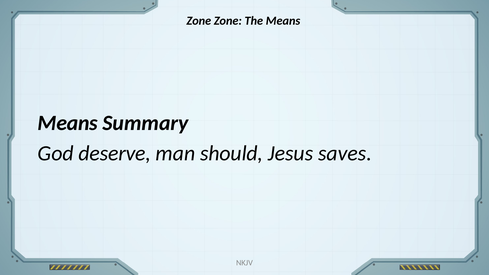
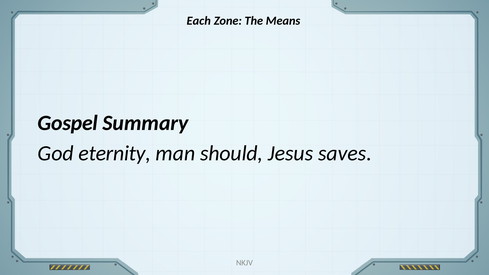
Zone at (199, 21): Zone -> Each
Means at (68, 123): Means -> Gospel
deserve: deserve -> eternity
